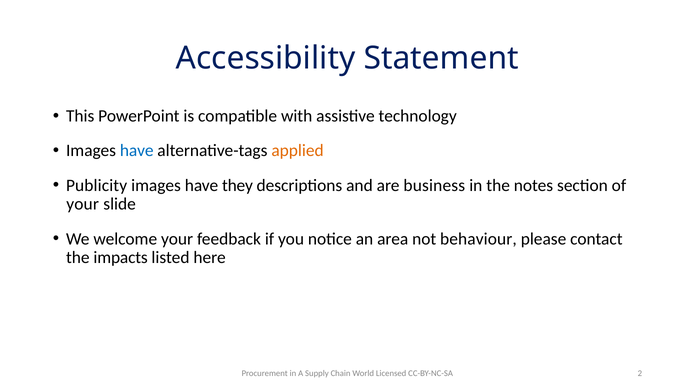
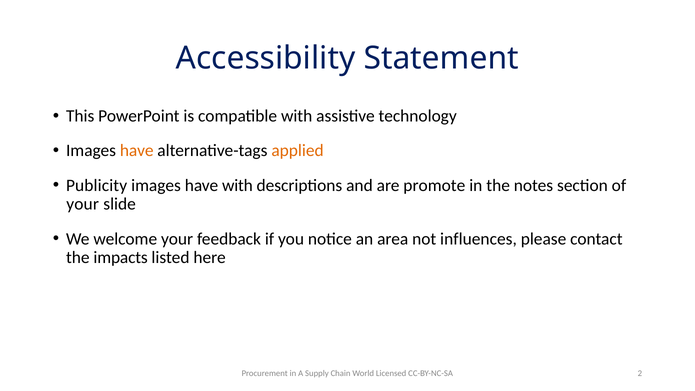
have at (137, 151) colour: blue -> orange
have they: they -> with
business: business -> promote
behaviour: behaviour -> influences
